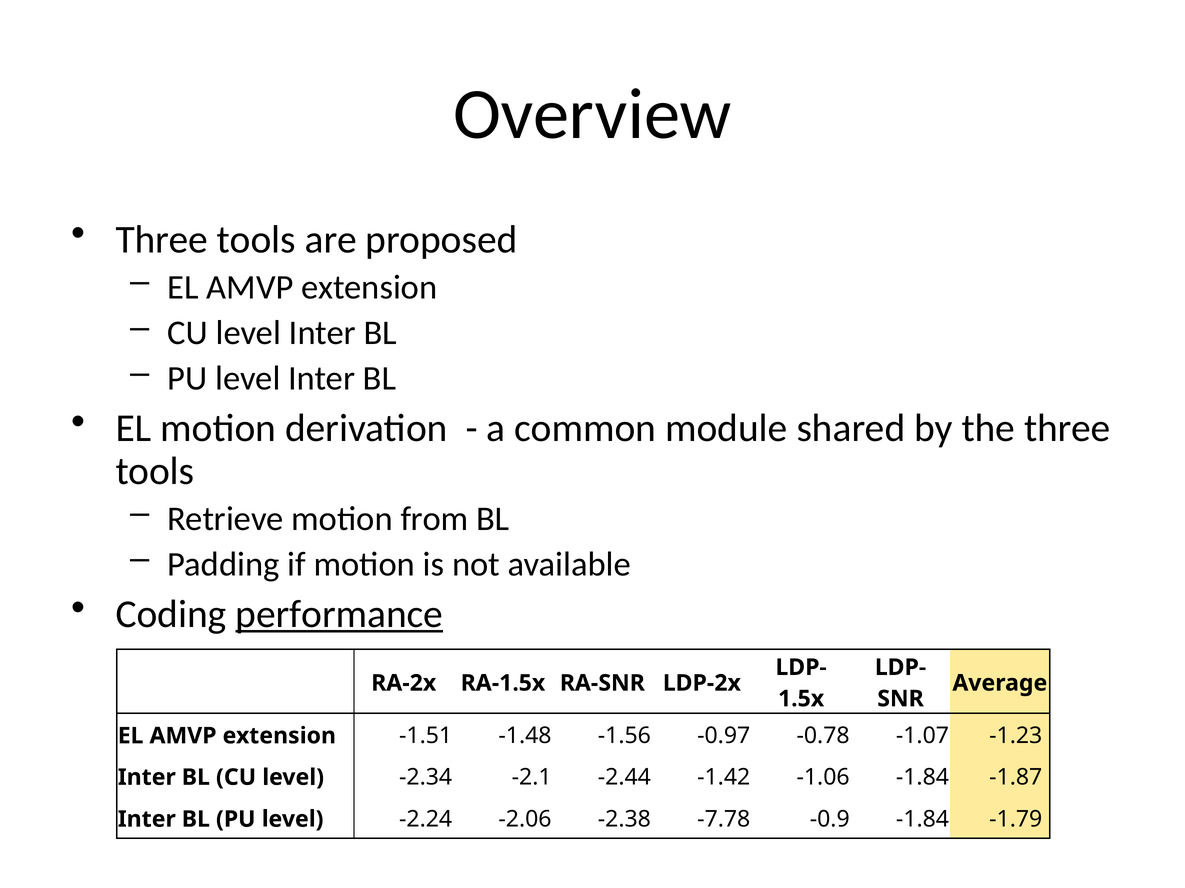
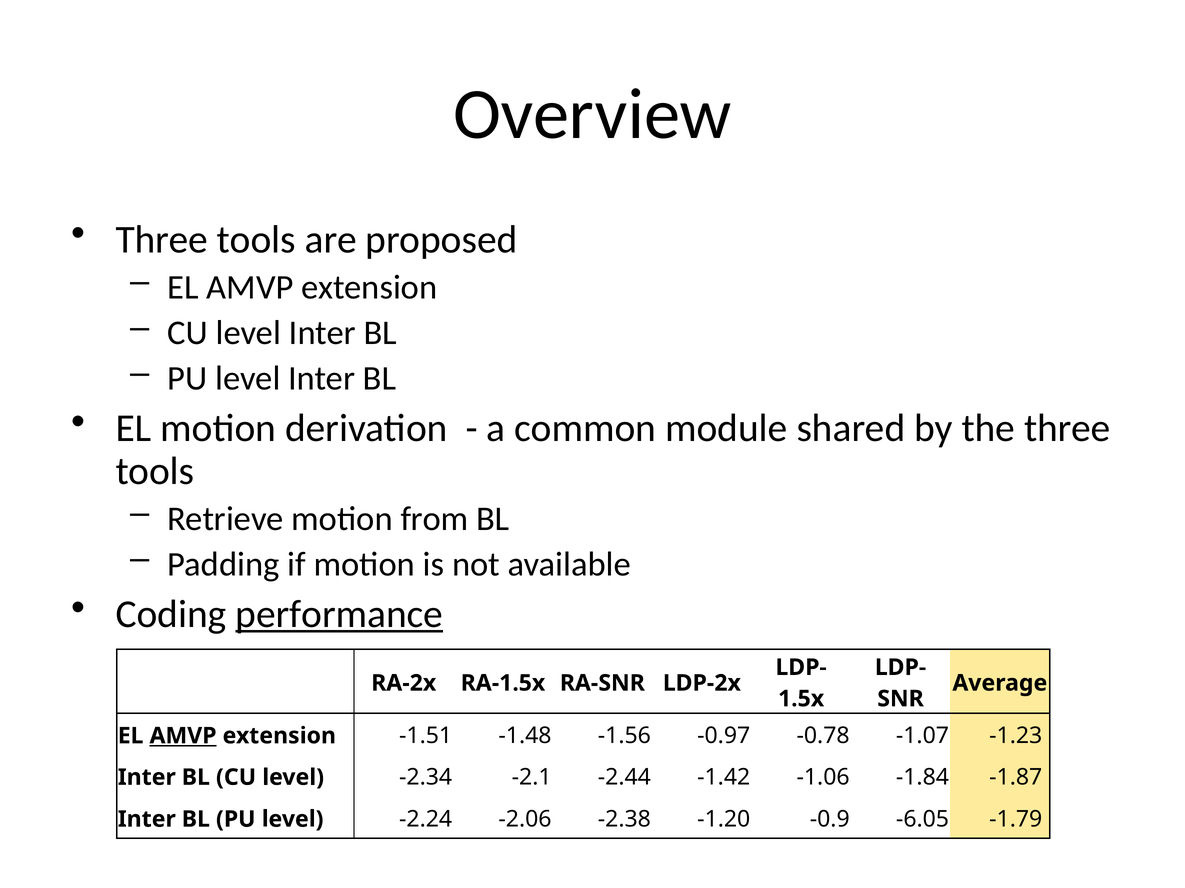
AMVP at (183, 736) underline: none -> present
-7.78: -7.78 -> -1.20
-0.9 -1.84: -1.84 -> -6.05
